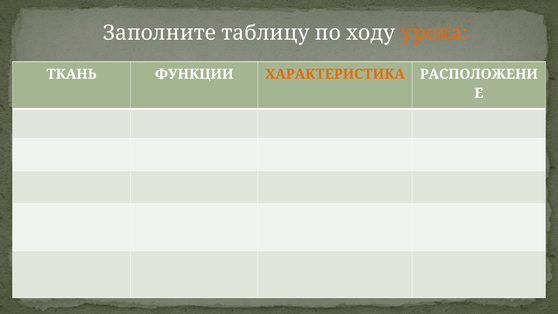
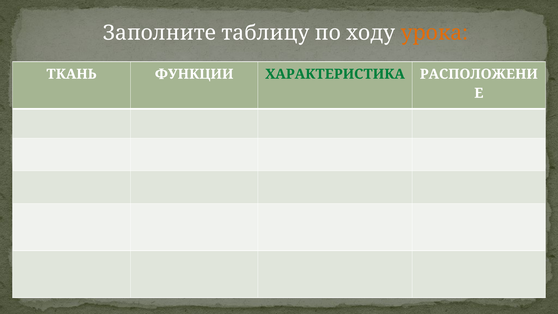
ХАРАКТЕРИСТИКА colour: orange -> green
